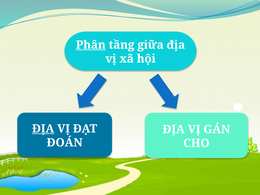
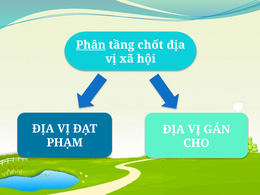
giữa: giữa -> chốt
ĐỊA at (43, 129) underline: present -> none
ĐOÁN: ĐOÁN -> PHẠM
